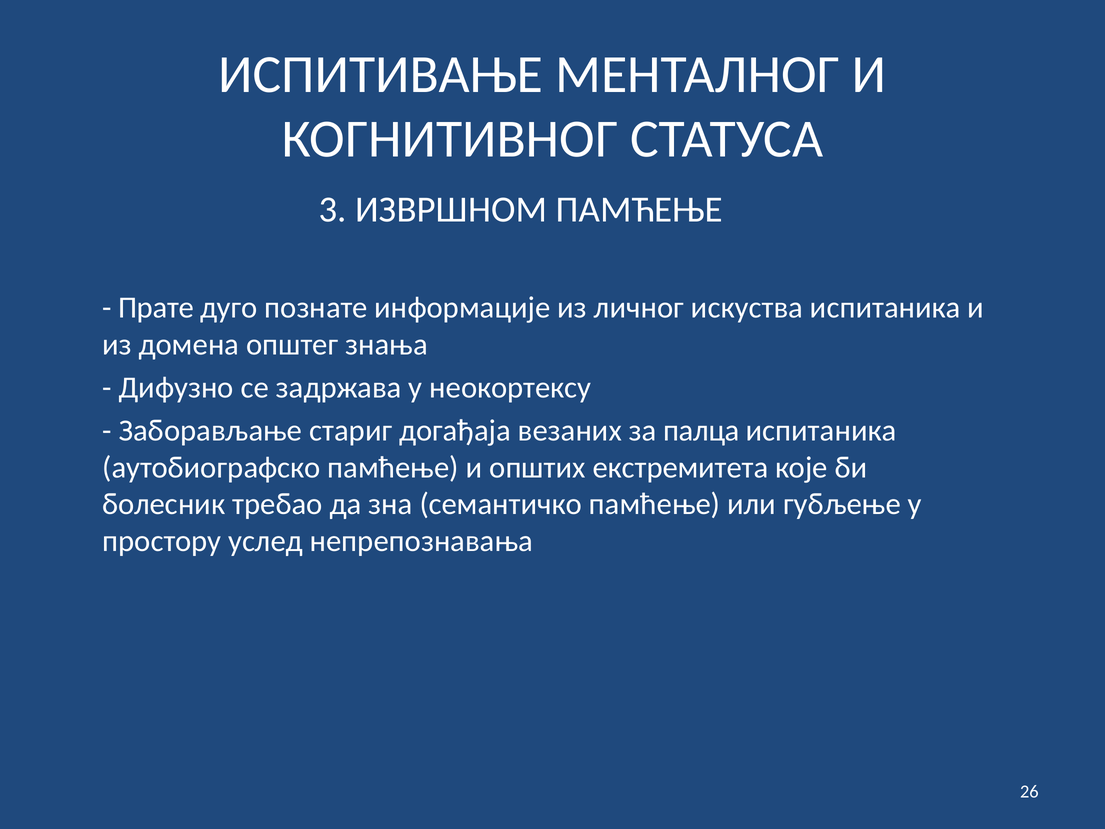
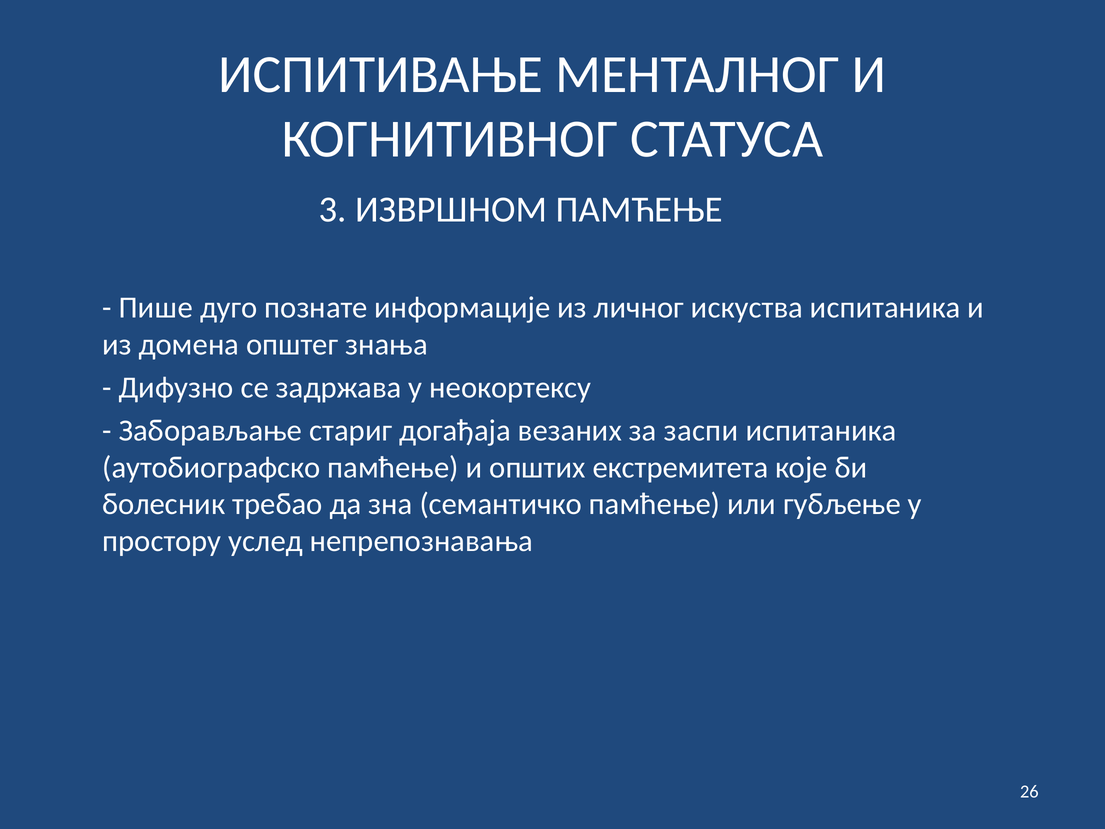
Прате: Прате -> Пише
палца: палца -> заспи
